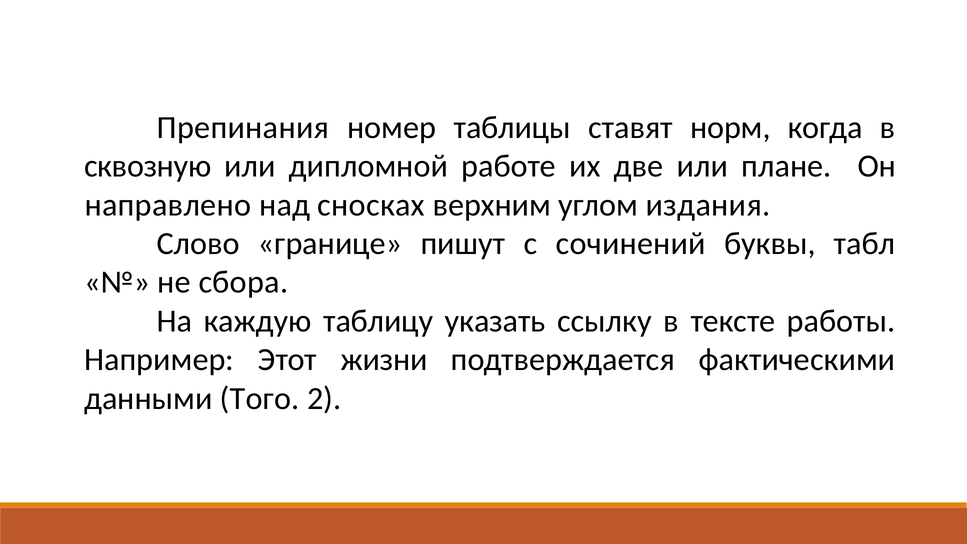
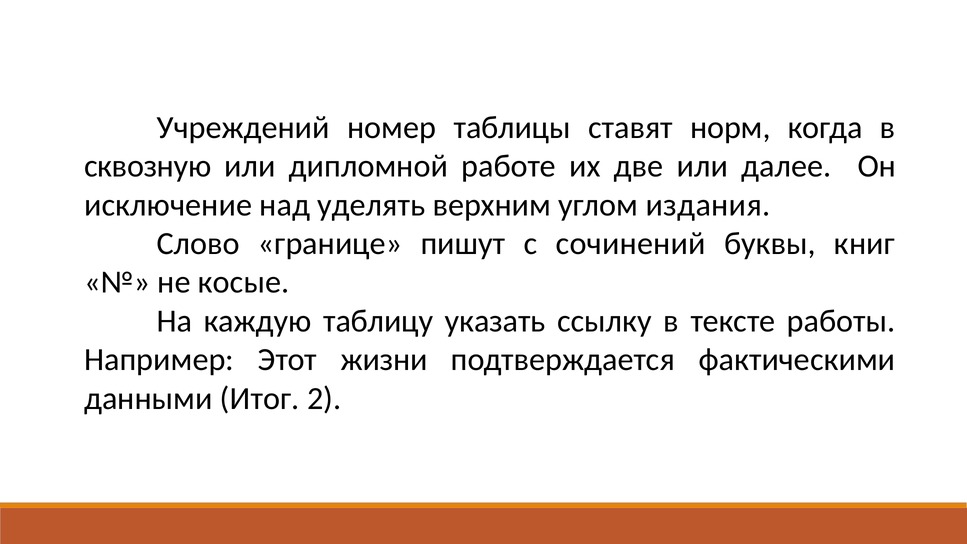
Препинания: Препинания -> Учреждений
плане: плане -> далее
направлено: направлено -> исключение
сносках: сносках -> уделять
табл: табл -> книг
сбора: сбора -> косые
Того: Того -> Итог
